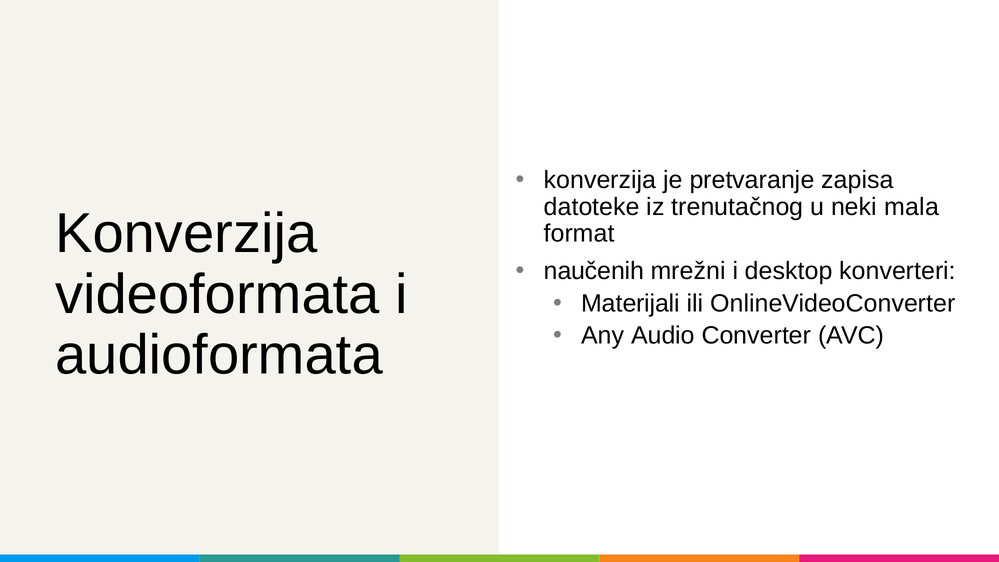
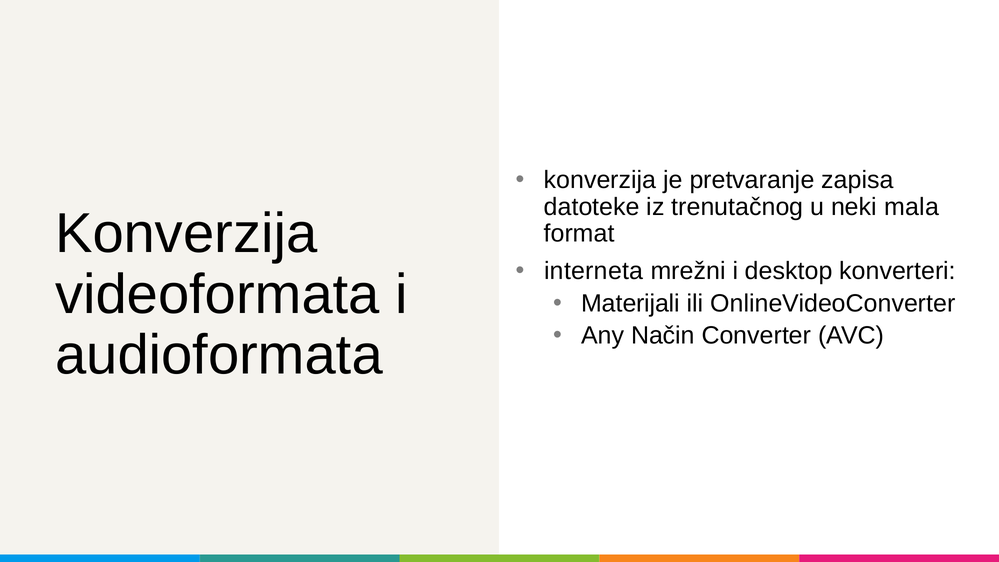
naučenih: naučenih -> interneta
Audio: Audio -> Način
